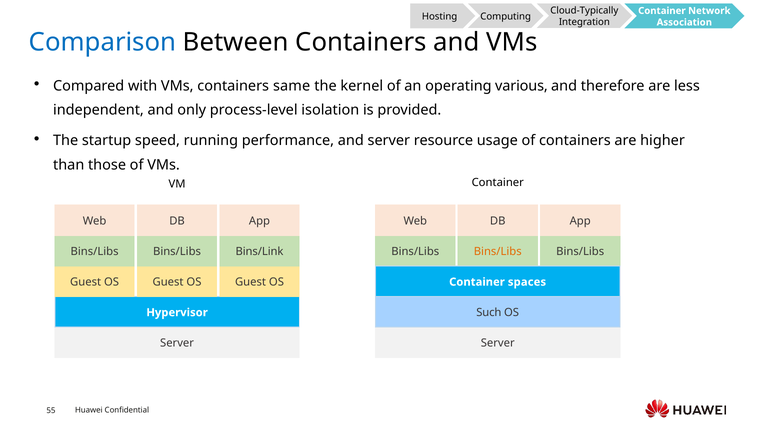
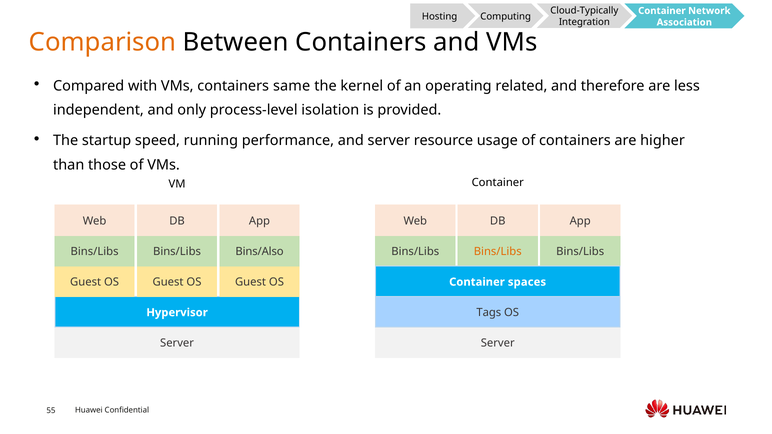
Comparison colour: blue -> orange
various: various -> related
Bins/Link: Bins/Link -> Bins/Also
Such: Such -> Tags
